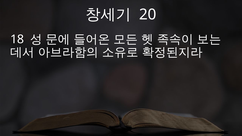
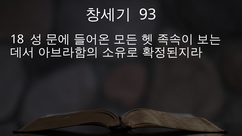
20: 20 -> 93
